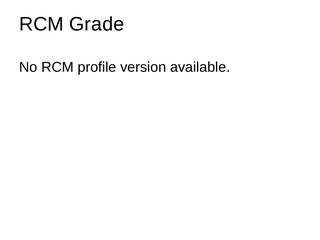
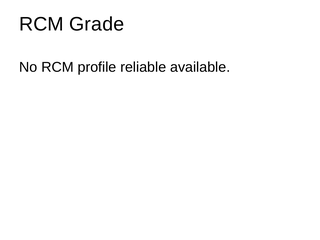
version: version -> reliable
